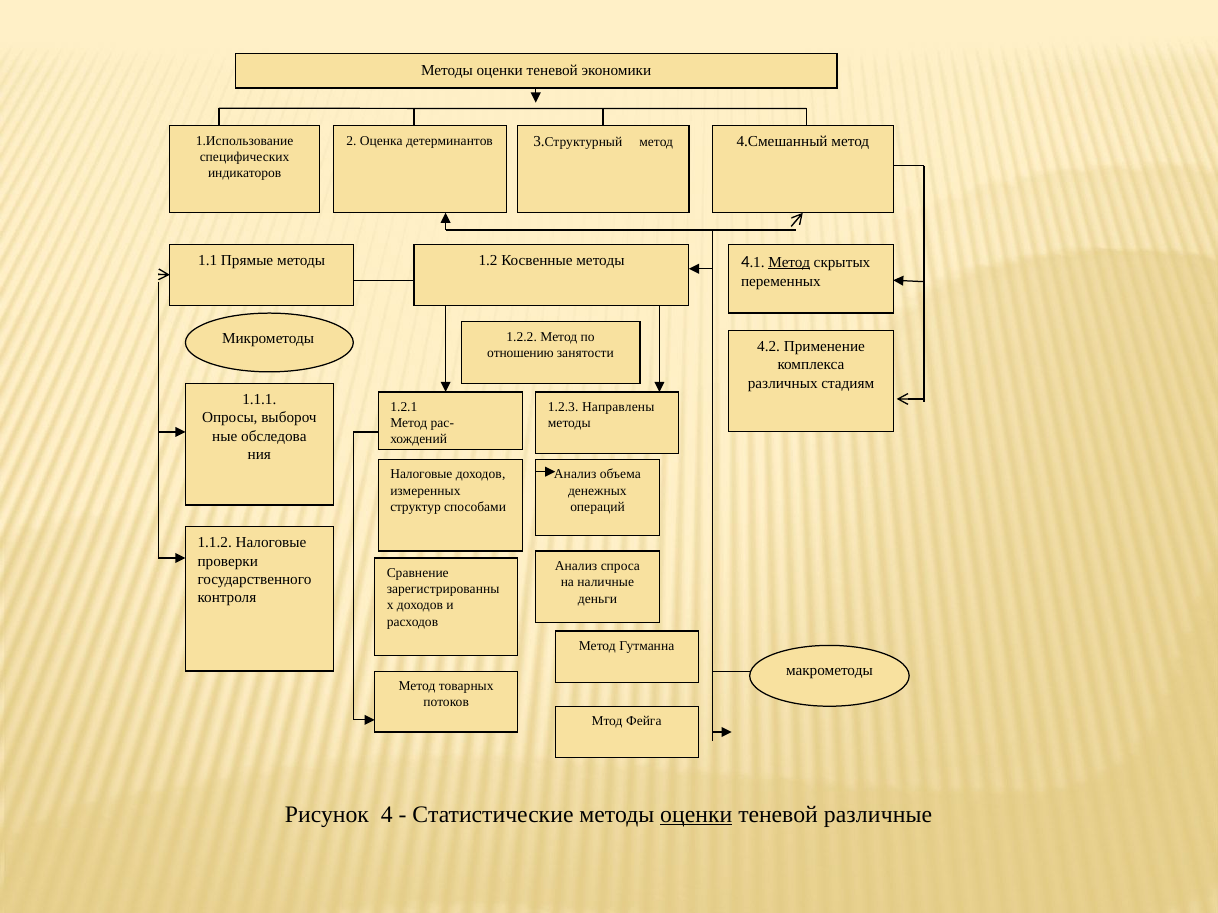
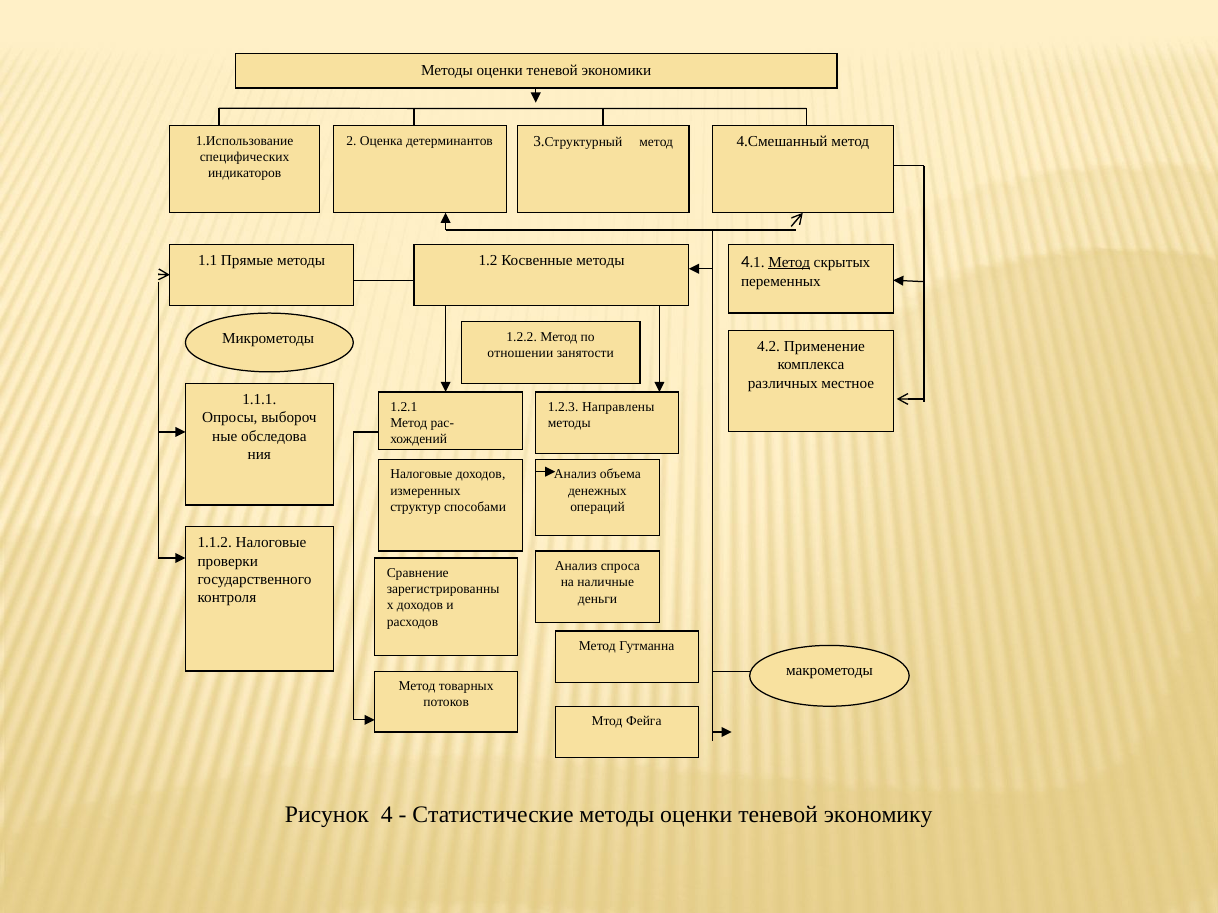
отношению: отношению -> отношении
стадиям: стадиям -> местное
оценки at (696, 815) underline: present -> none
различные: различные -> экономику
